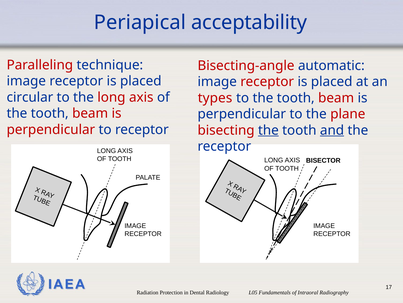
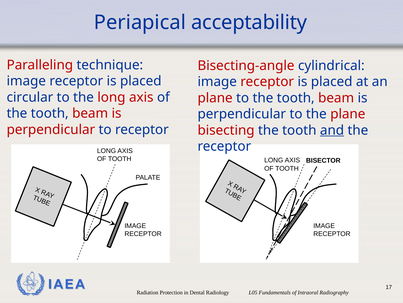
automatic: automatic -> cylindrical
types at (215, 98): types -> plane
the at (268, 130) underline: present -> none
